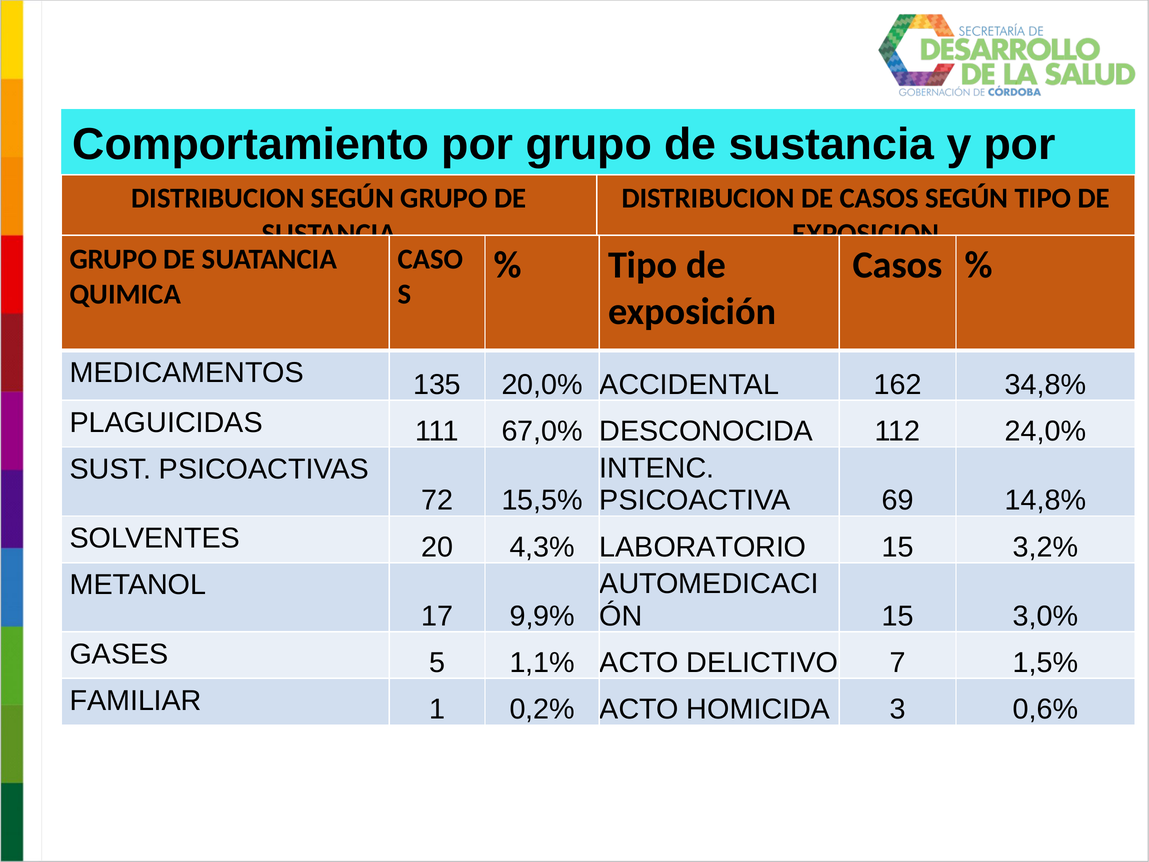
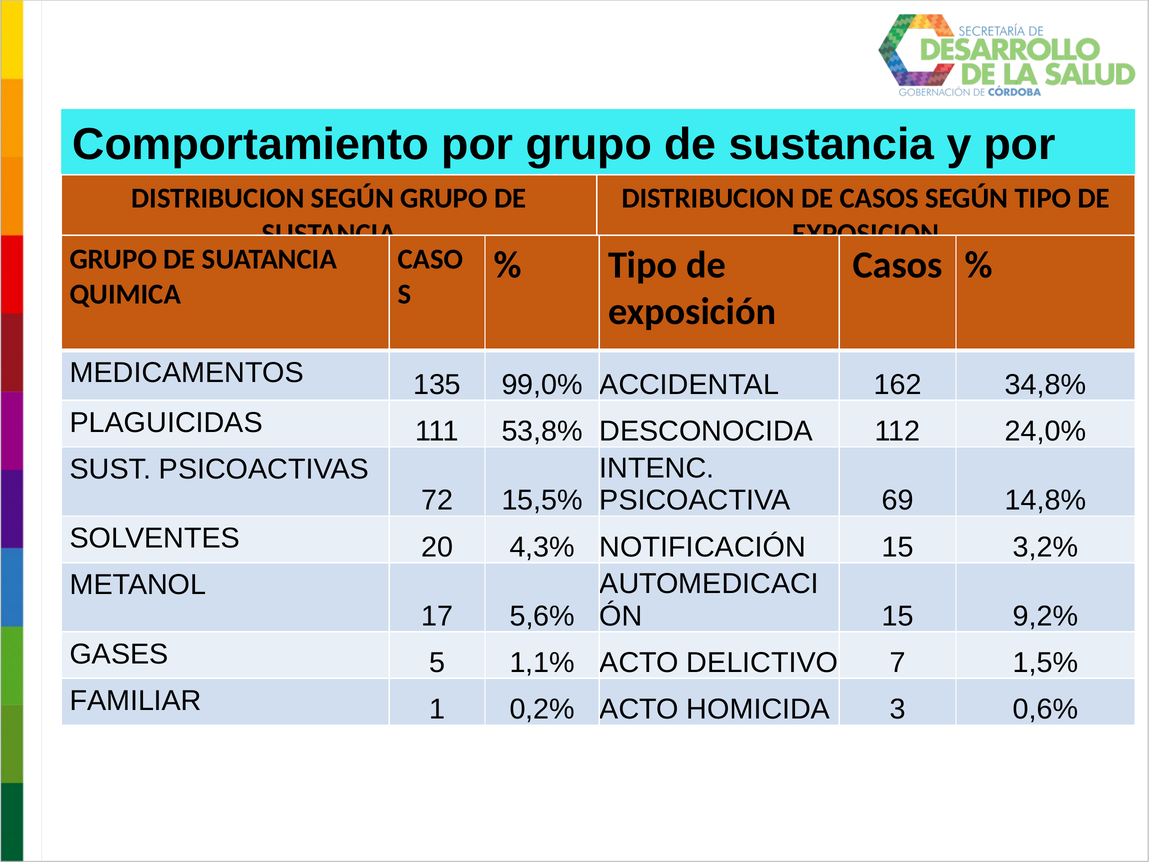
20,0%: 20,0% -> 99,0%
67,0%: 67,0% -> 53,8%
LABORATORIO: LABORATORIO -> NOTIFICACIÓN
9,9%: 9,9% -> 5,6%
3,0%: 3,0% -> 9,2%
